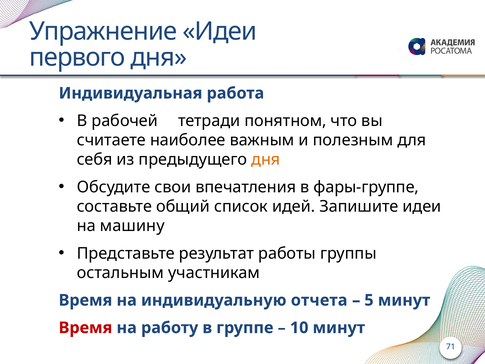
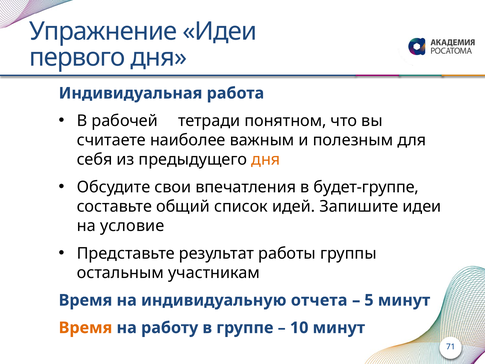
фары-группе: фары-группе -> будет-группе
машину: машину -> условие
Время at (85, 328) colour: red -> orange
